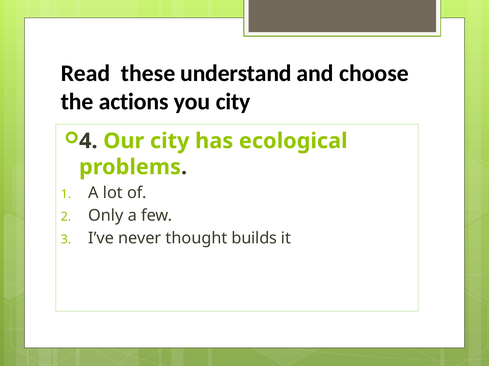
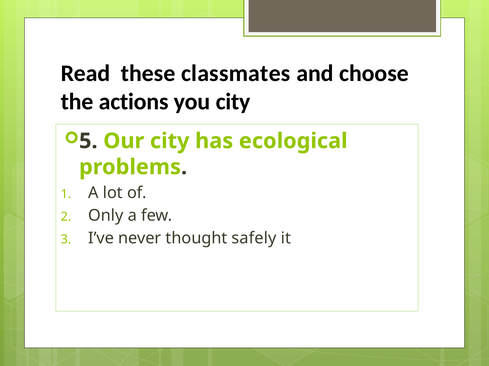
understand: understand -> classmates
4: 4 -> 5
builds: builds -> safely
